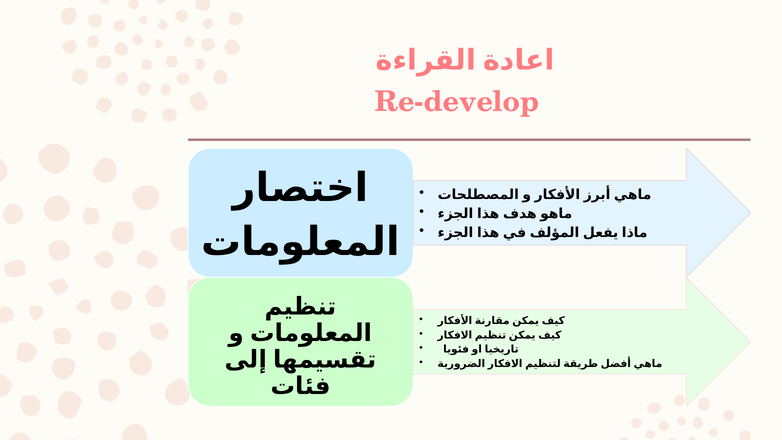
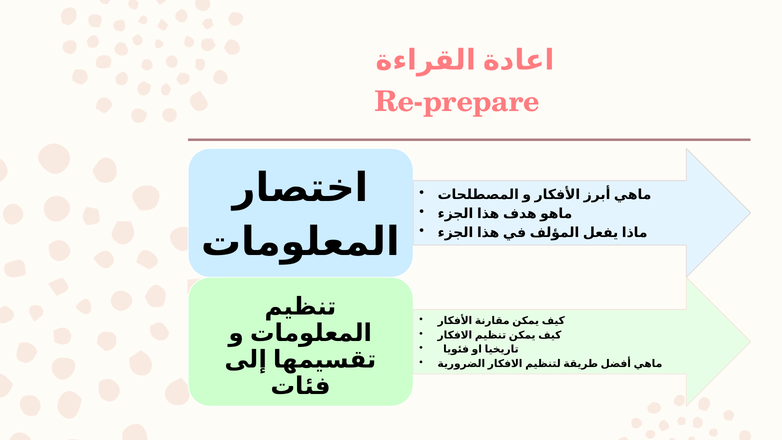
Re-develop: Re-develop -> Re-prepare
